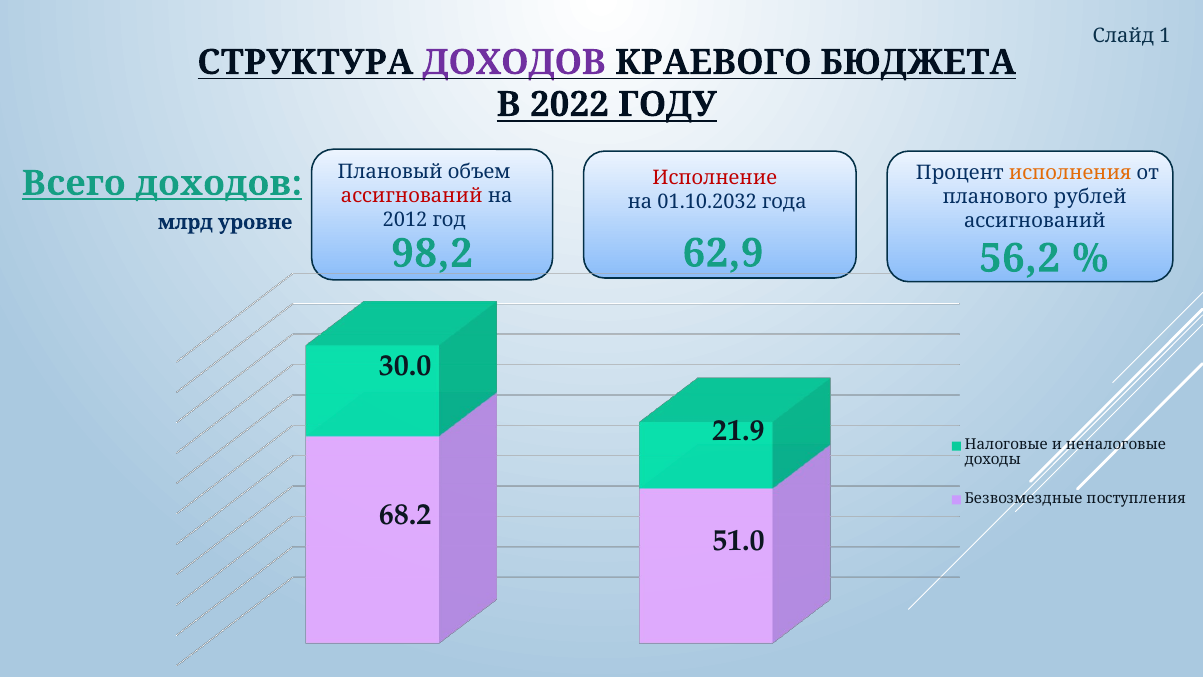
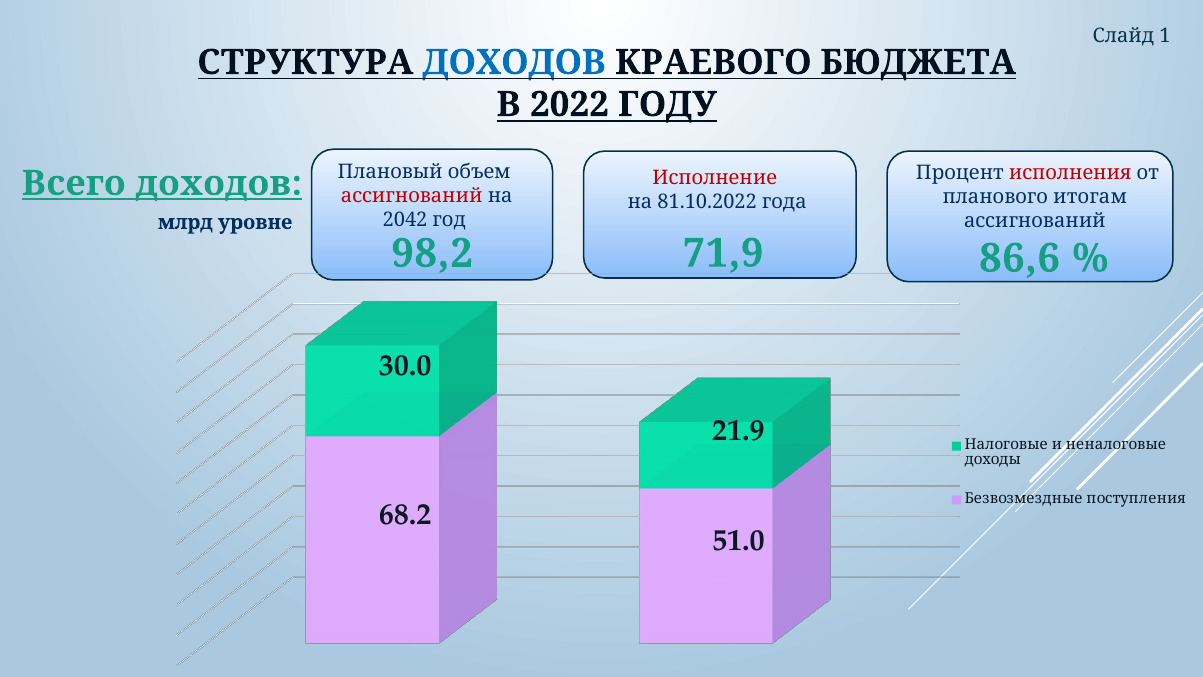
ДОХОДОВ at (514, 62) colour: purple -> blue
исполнения colour: orange -> red
рублей: рублей -> итогам
01.10.2032: 01.10.2032 -> 81.10.2022
2012: 2012 -> 2042
62,9: 62,9 -> 71,9
56,2: 56,2 -> 86,6
